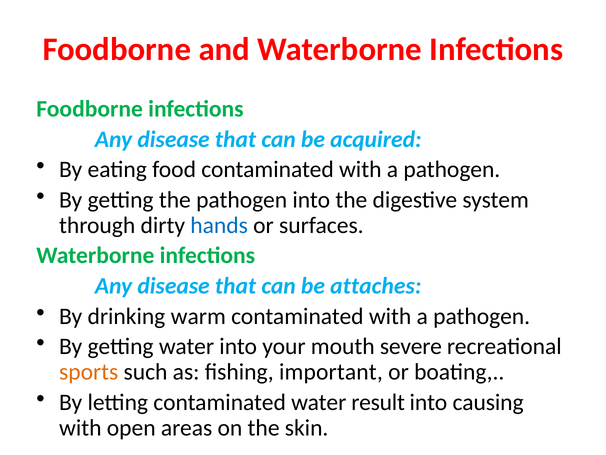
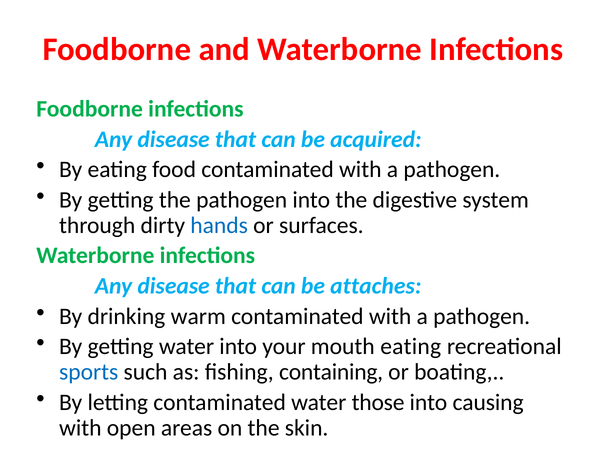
mouth severe: severe -> eating
sports colour: orange -> blue
important: important -> containing
result: result -> those
